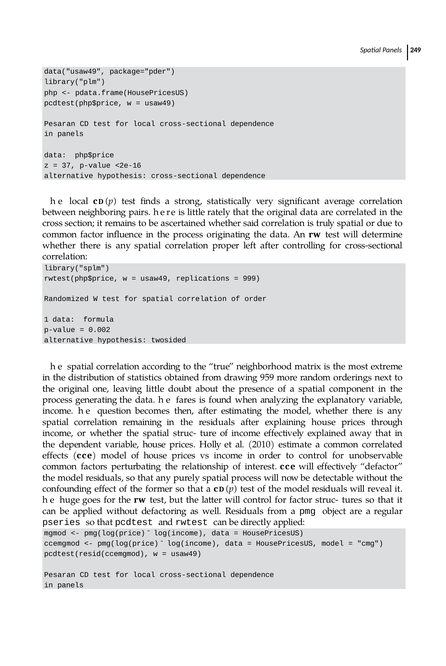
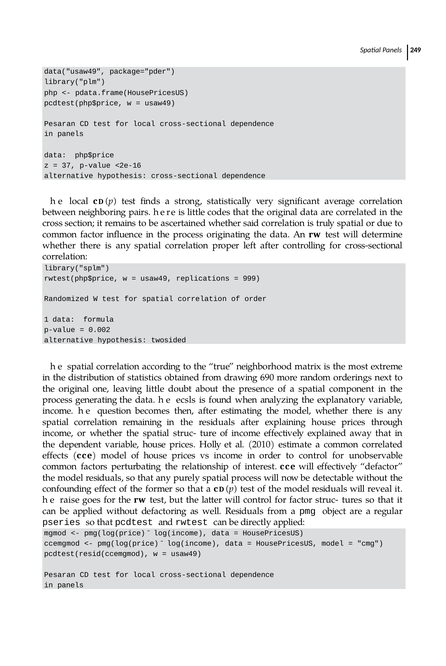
rately: rately -> codes
959: 959 -> 690
fares: fares -> ecsls
huge: huge -> raise
